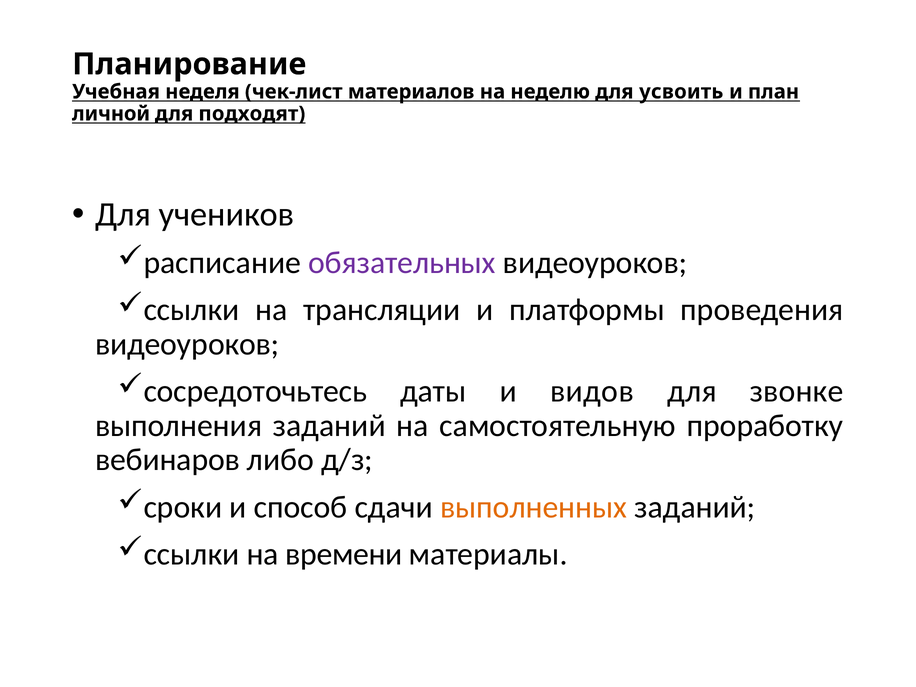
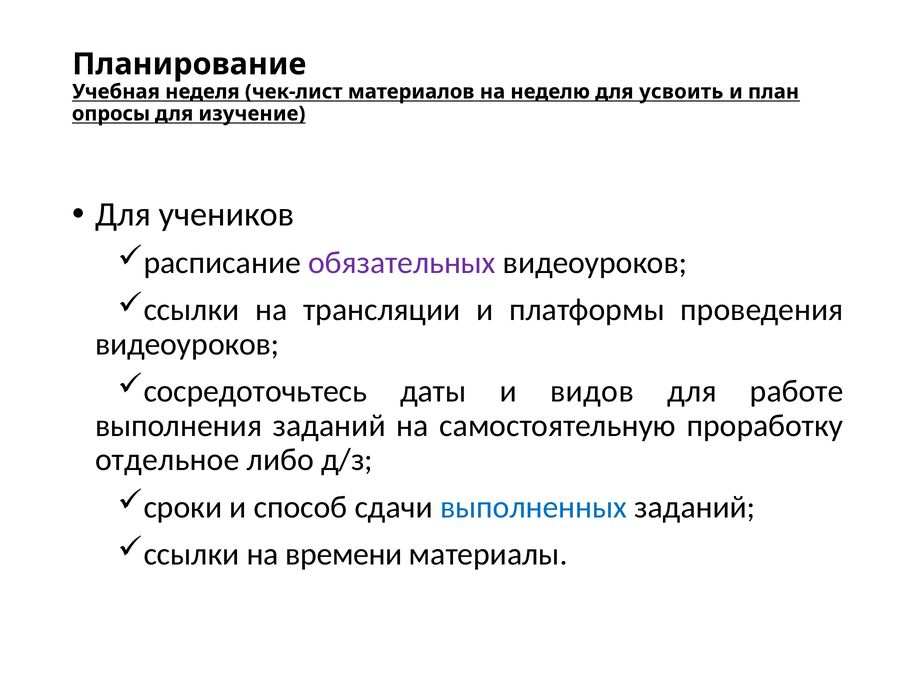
личной: личной -> опросы
подходят: подходят -> изучение
звонке: звонке -> работе
вебинаров: вебинаров -> отдельное
выполненных colour: orange -> blue
